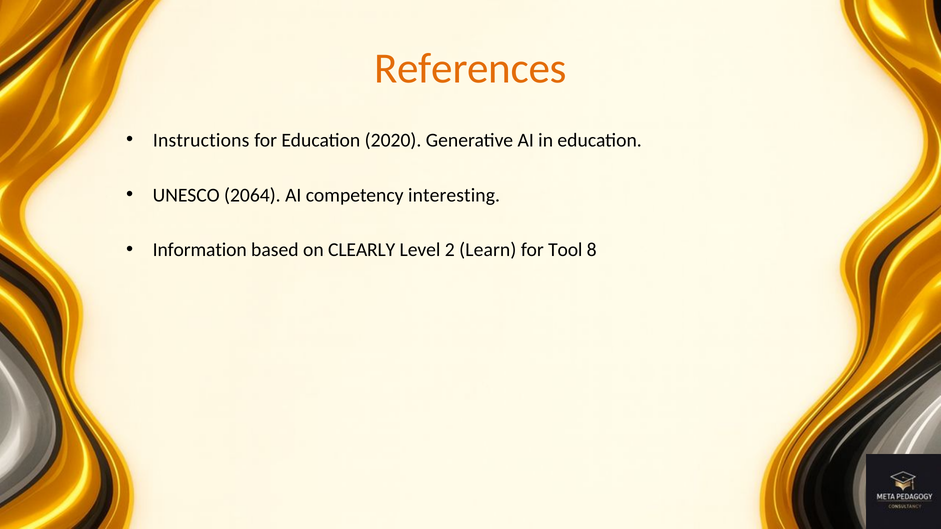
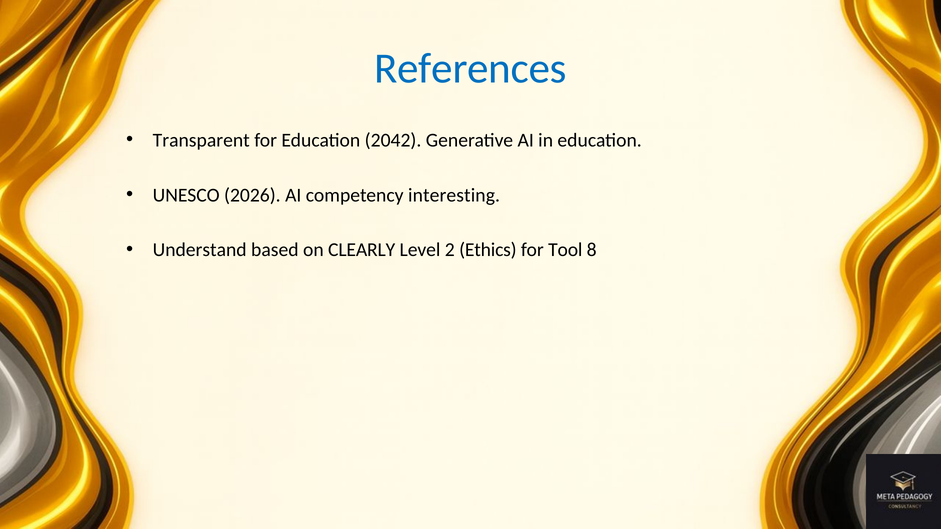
References colour: orange -> blue
Instructions: Instructions -> Transparent
2020: 2020 -> 2042
2064: 2064 -> 2026
Information: Information -> Understand
Learn: Learn -> Ethics
